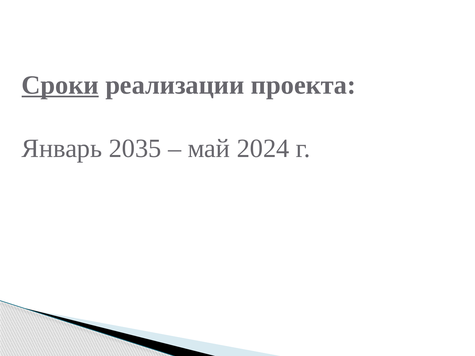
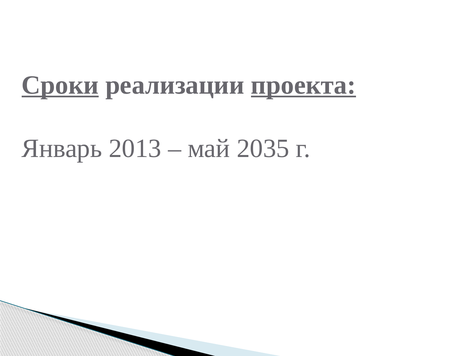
проекта underline: none -> present
2035: 2035 -> 2013
2024: 2024 -> 2035
